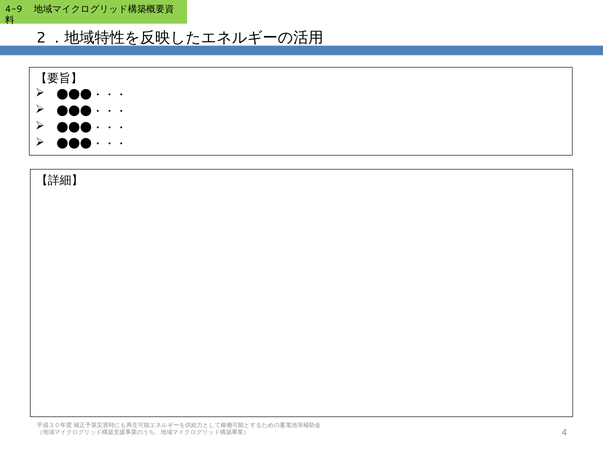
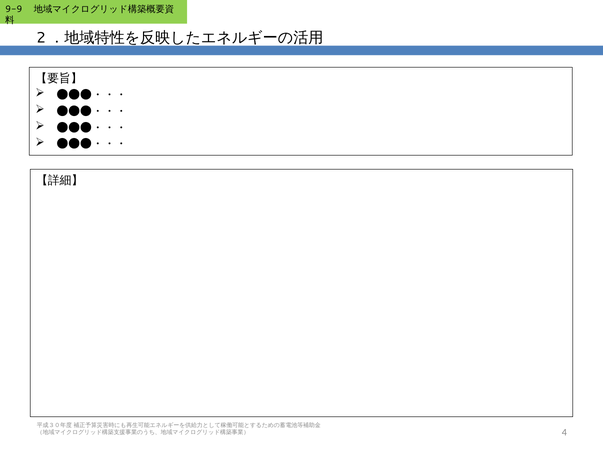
4-9: 4-9 -> 9-9
